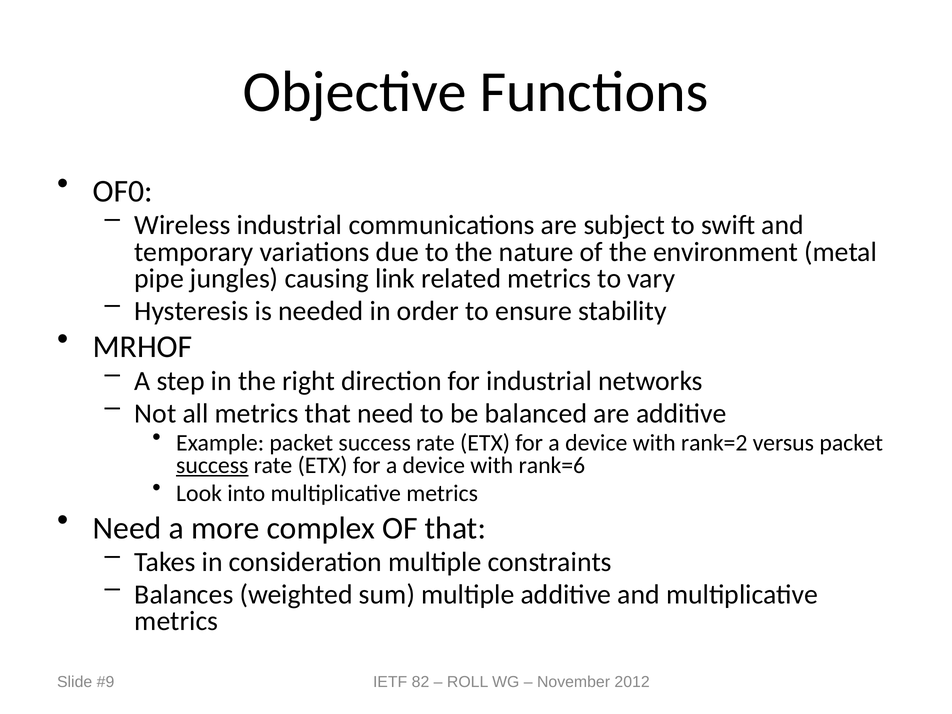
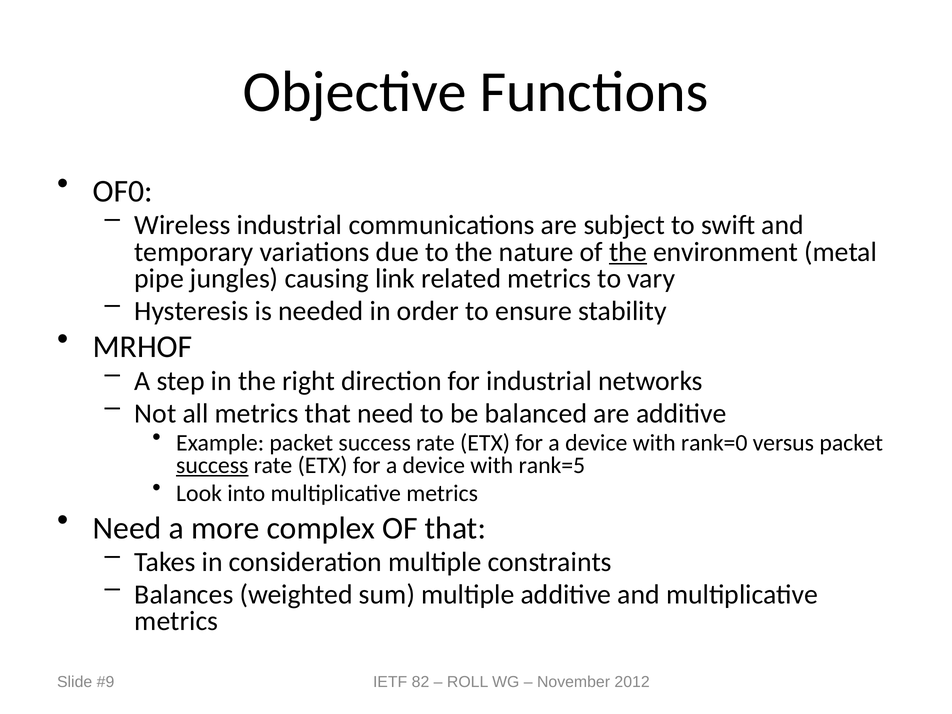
the at (628, 252) underline: none -> present
rank=2: rank=2 -> rank=0
rank=6: rank=6 -> rank=5
